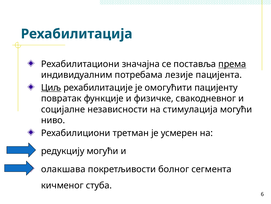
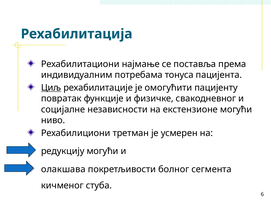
значајна: значајна -> најмање
према underline: present -> none
лезије: лезије -> тонуса
стимулација: стимулација -> екстензионе
